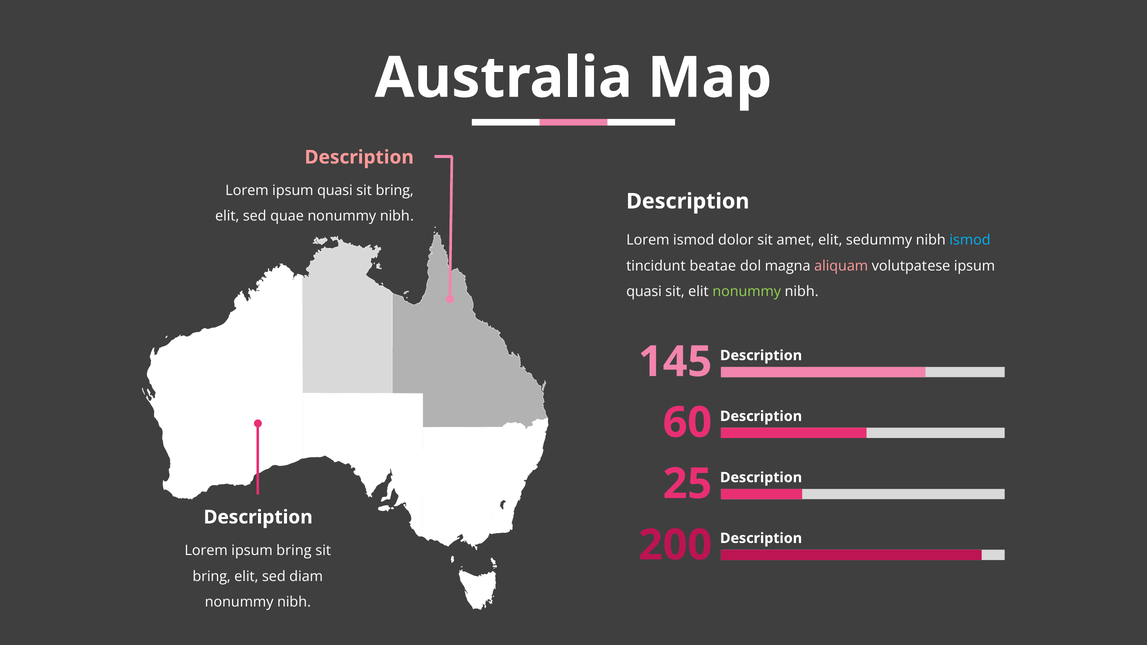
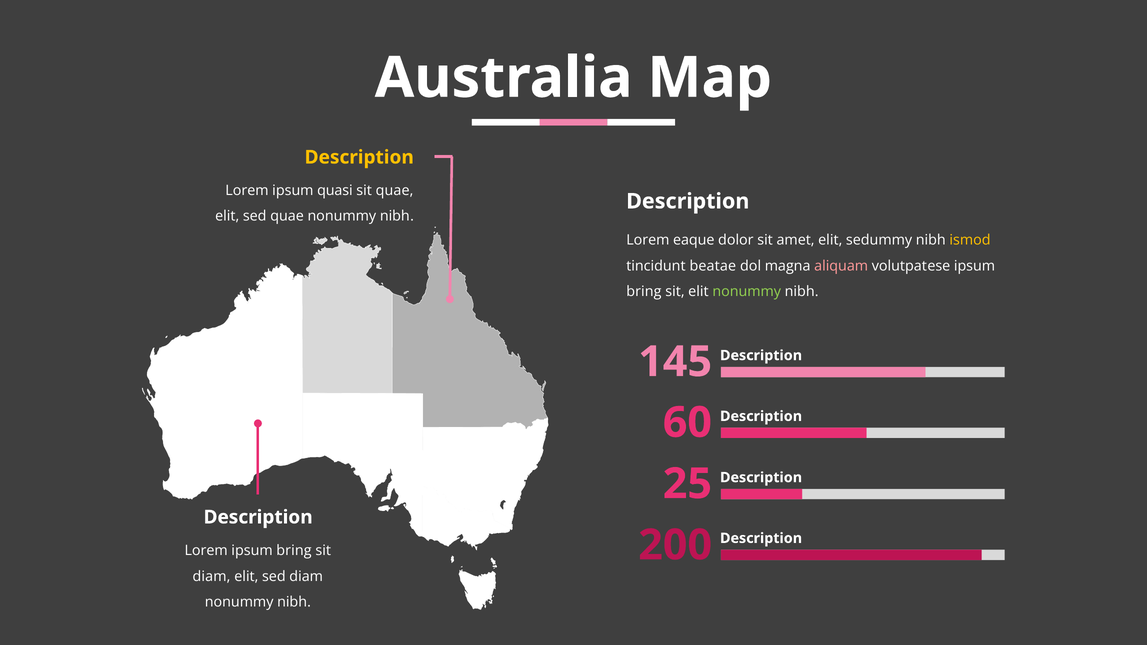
Description at (359, 157) colour: pink -> yellow
bring at (395, 191): bring -> quae
Lorem ismod: ismod -> eaque
ismod at (970, 240) colour: light blue -> yellow
quasi at (644, 292): quasi -> bring
bring at (212, 576): bring -> diam
